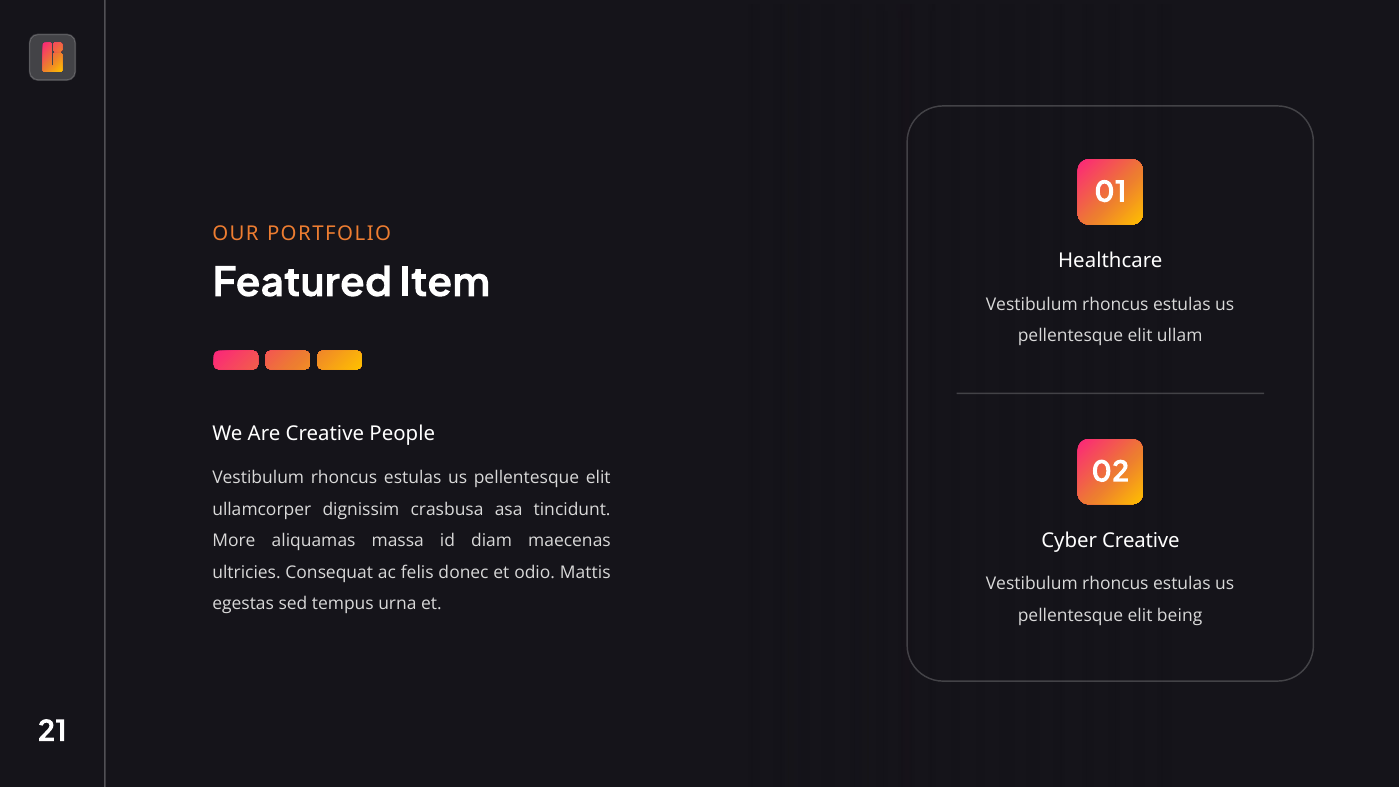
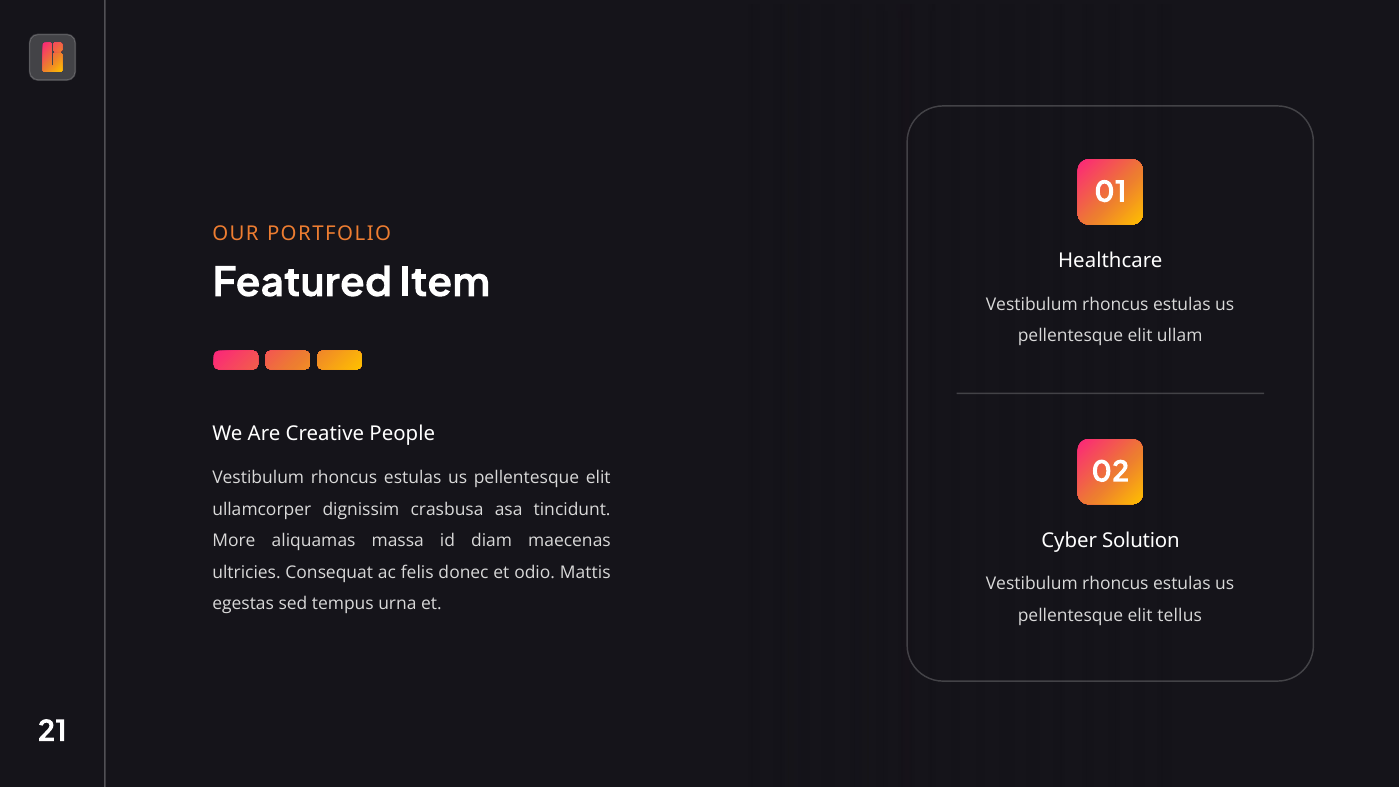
Cyber Creative: Creative -> Solution
being: being -> tellus
